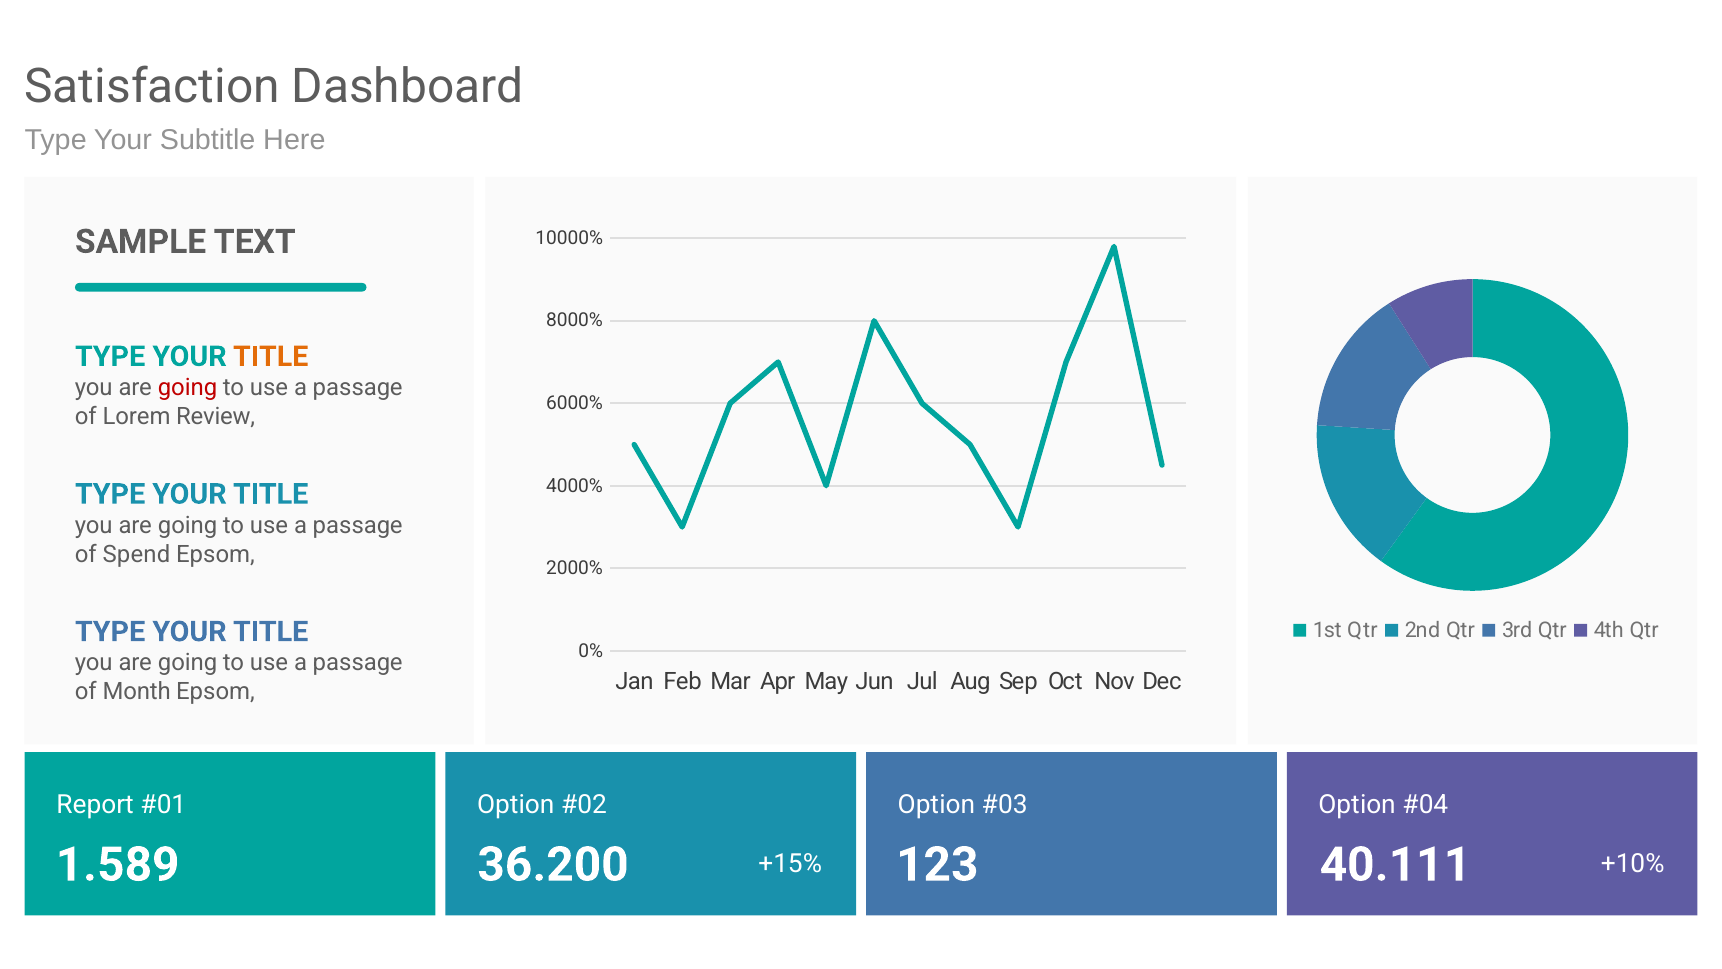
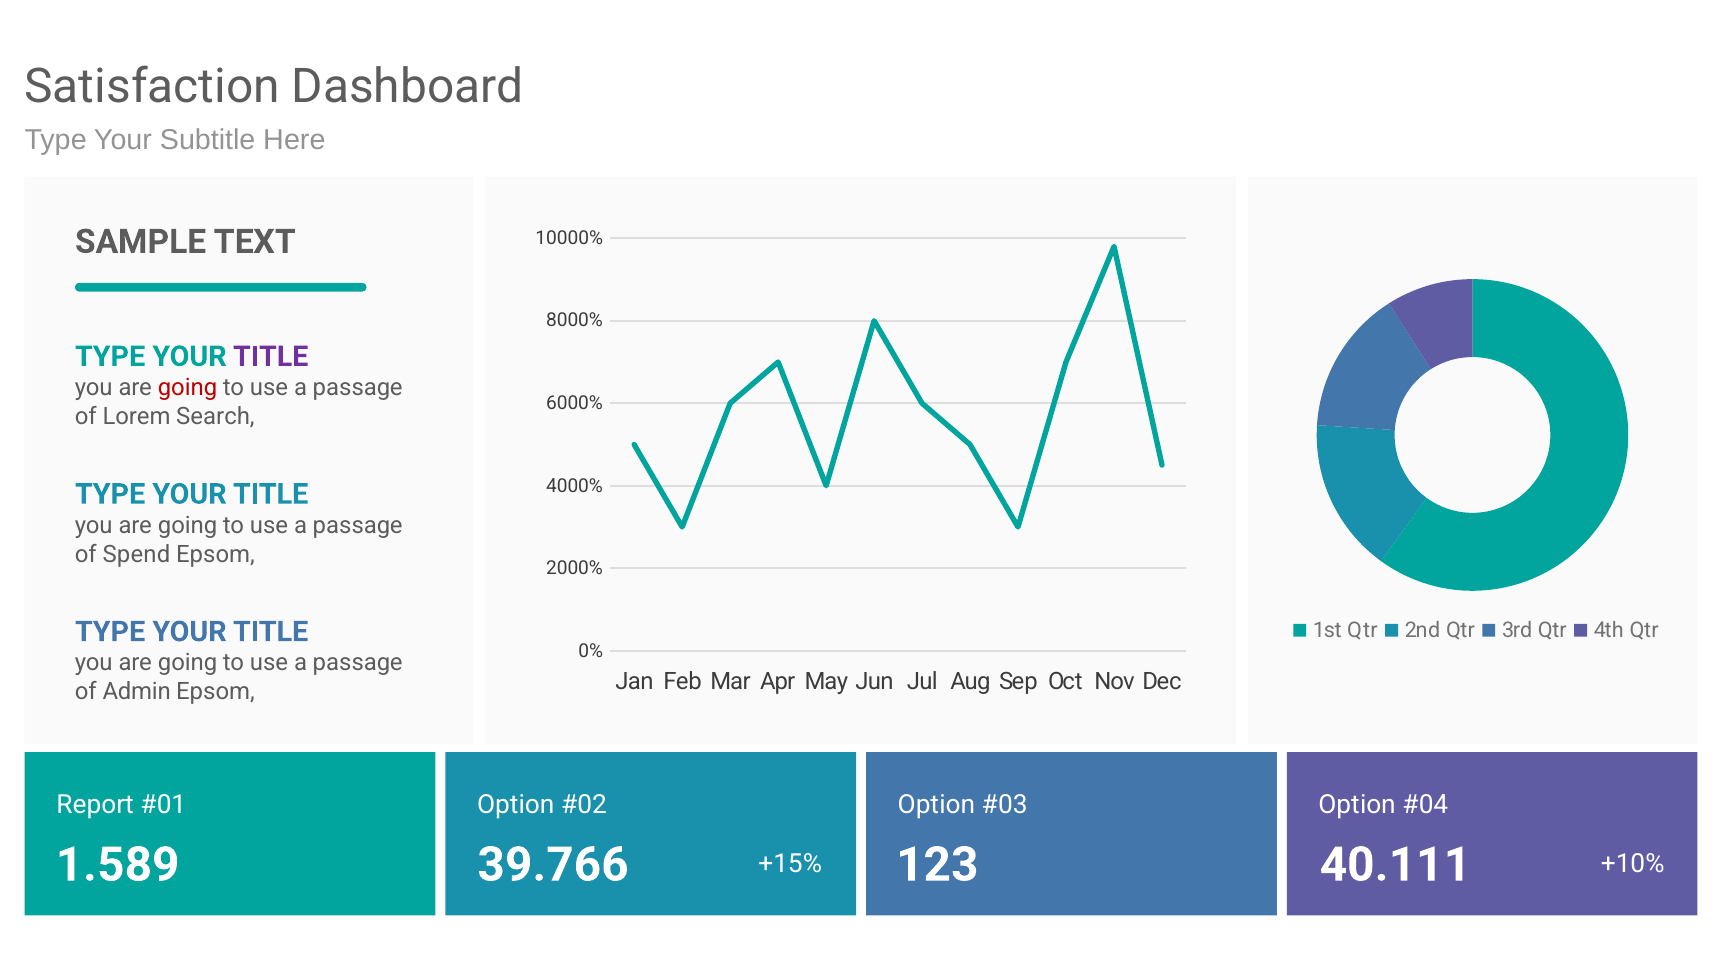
TITLE at (271, 356) colour: orange -> purple
Review: Review -> Search
Month: Month -> Admin
36.200: 36.200 -> 39.766
